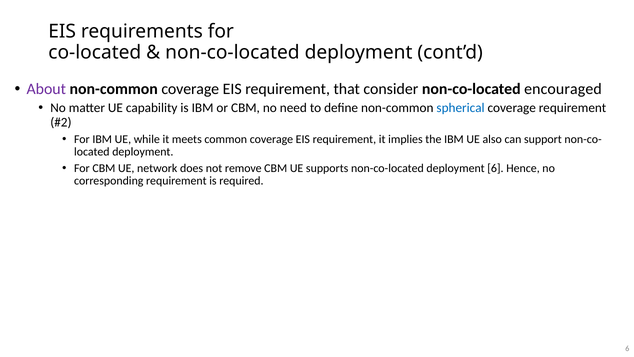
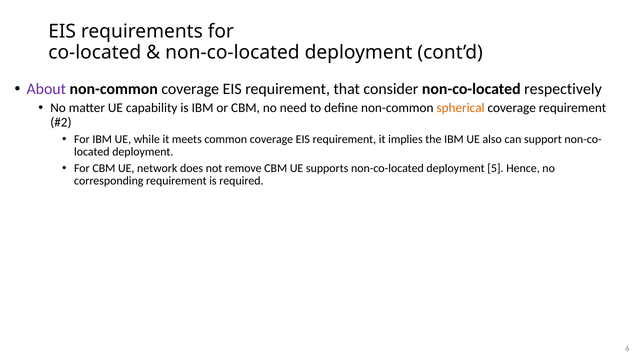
encouraged: encouraged -> respectively
spherical colour: blue -> orange
deployment 6: 6 -> 5
